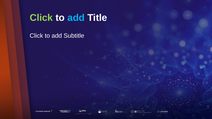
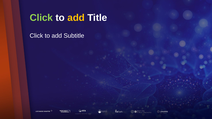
add at (76, 18) colour: light blue -> yellow
